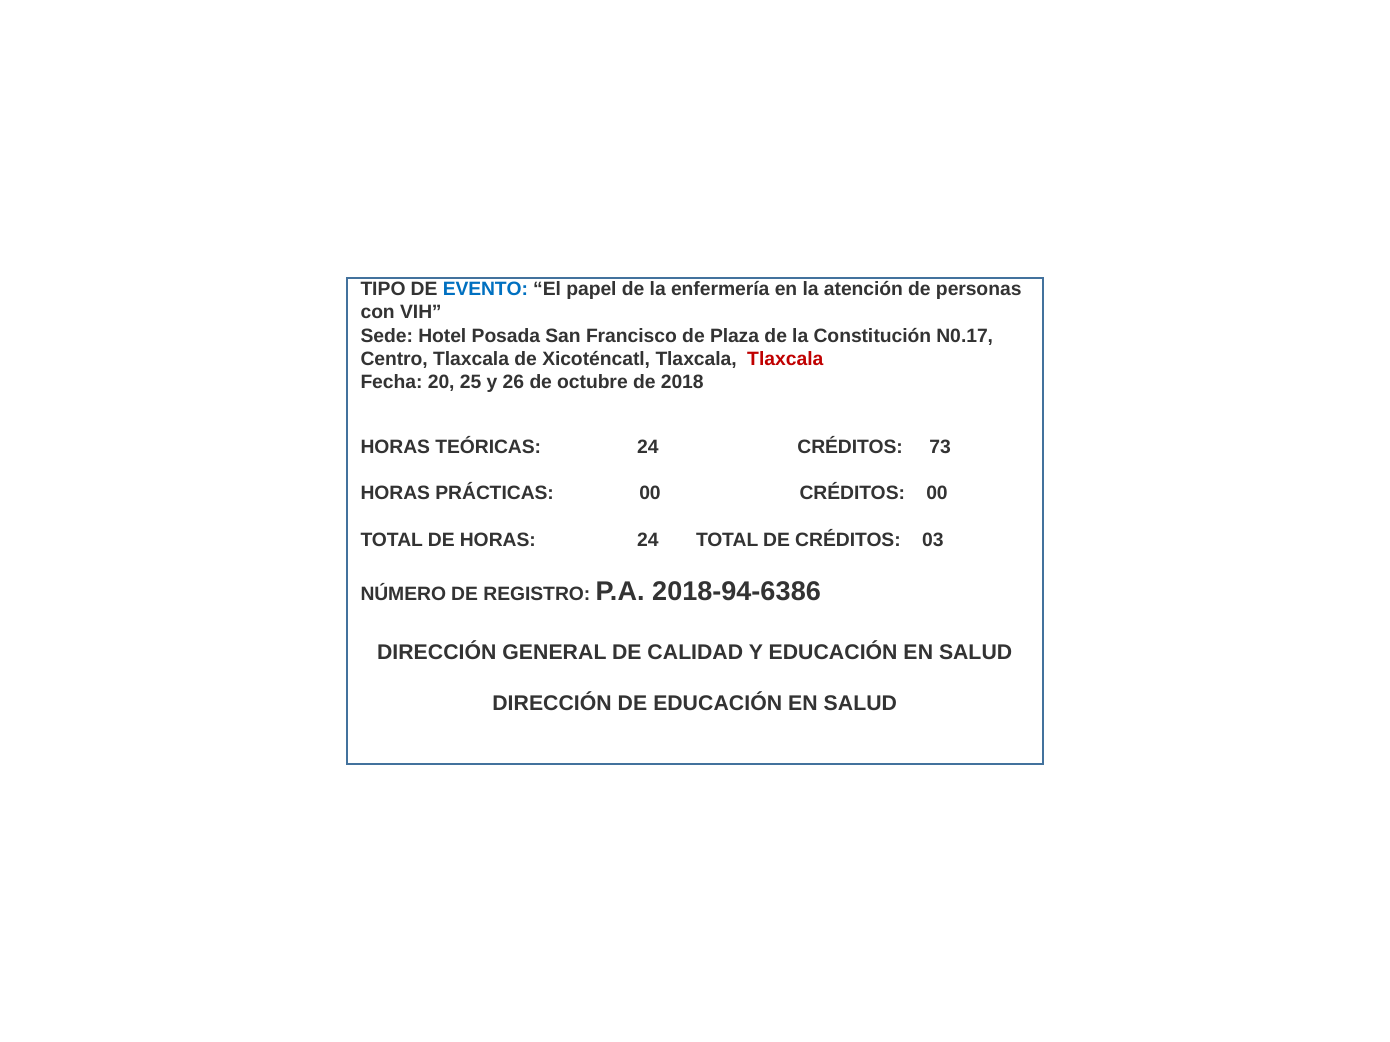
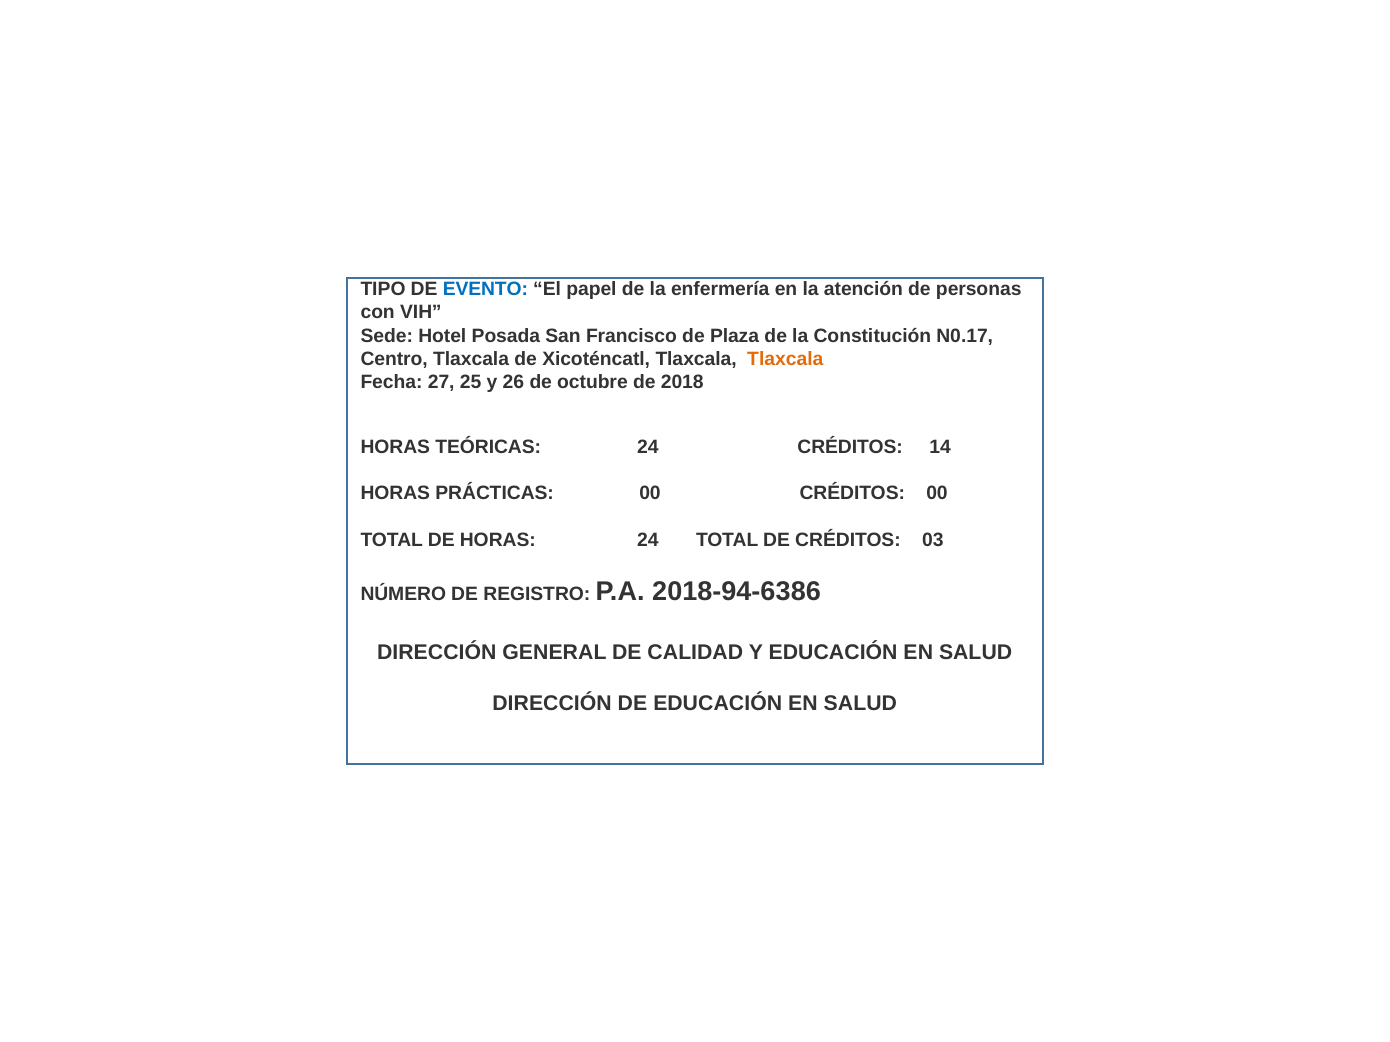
Tlaxcala at (785, 359) colour: red -> orange
20: 20 -> 27
73: 73 -> 14
